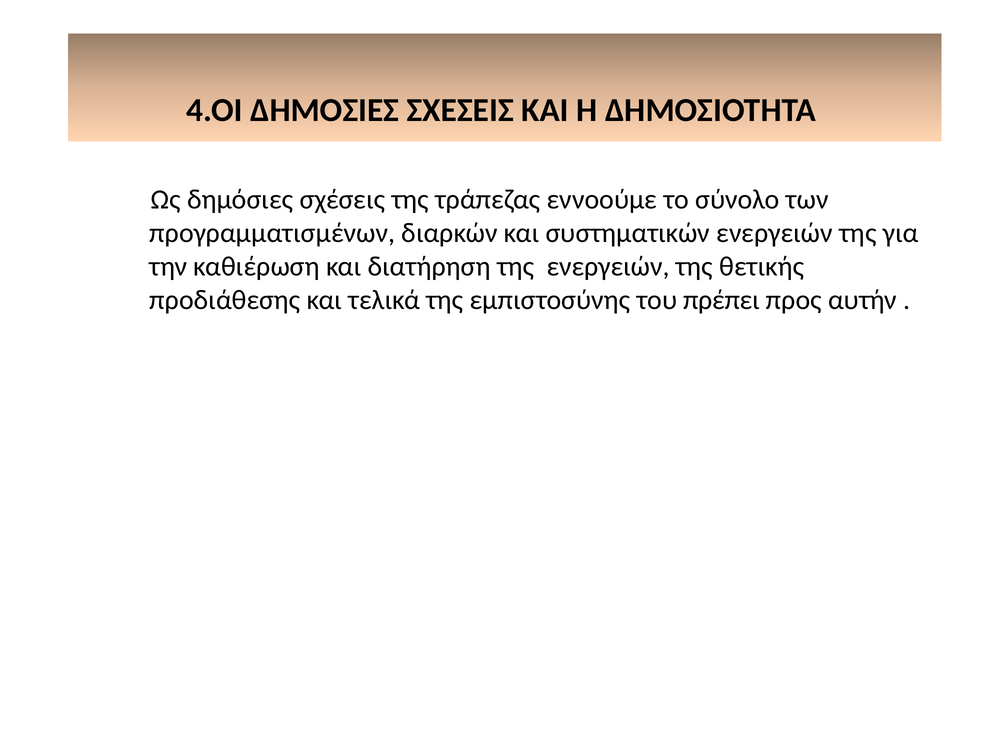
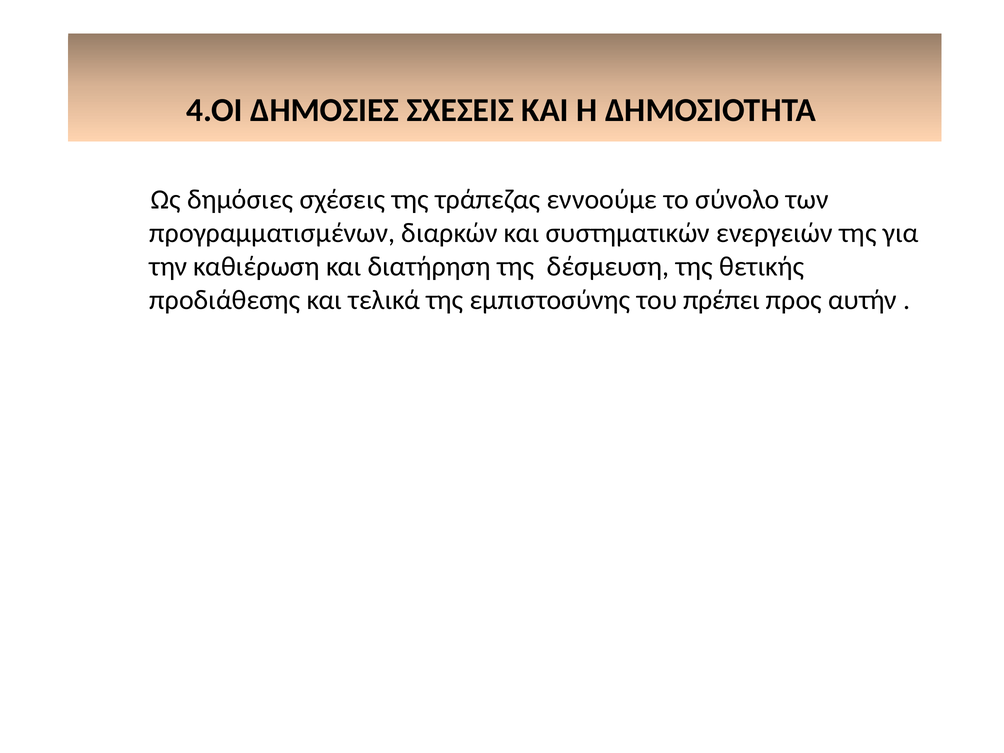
της ενεργειών: ενεργειών -> δέσμευση
